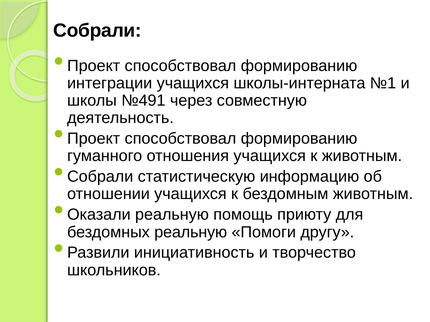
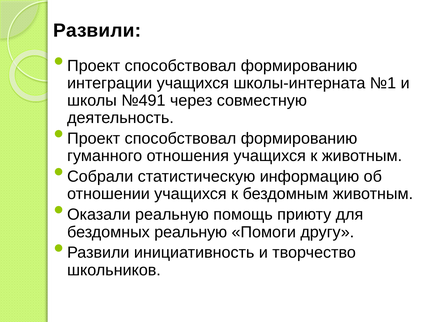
Собрали at (97, 31): Собрали -> Развили
